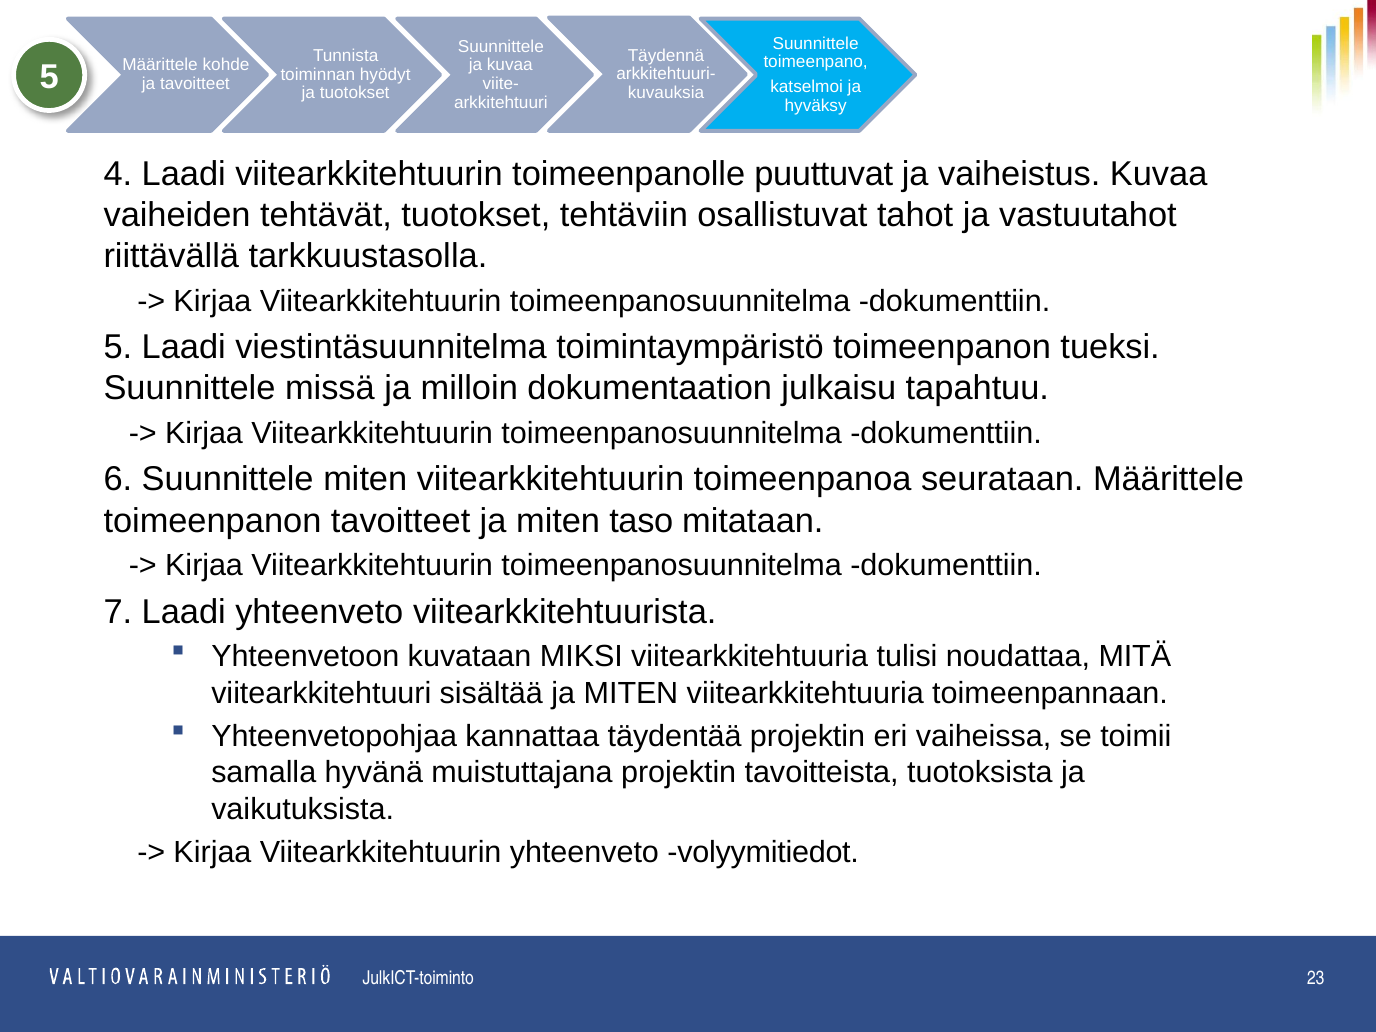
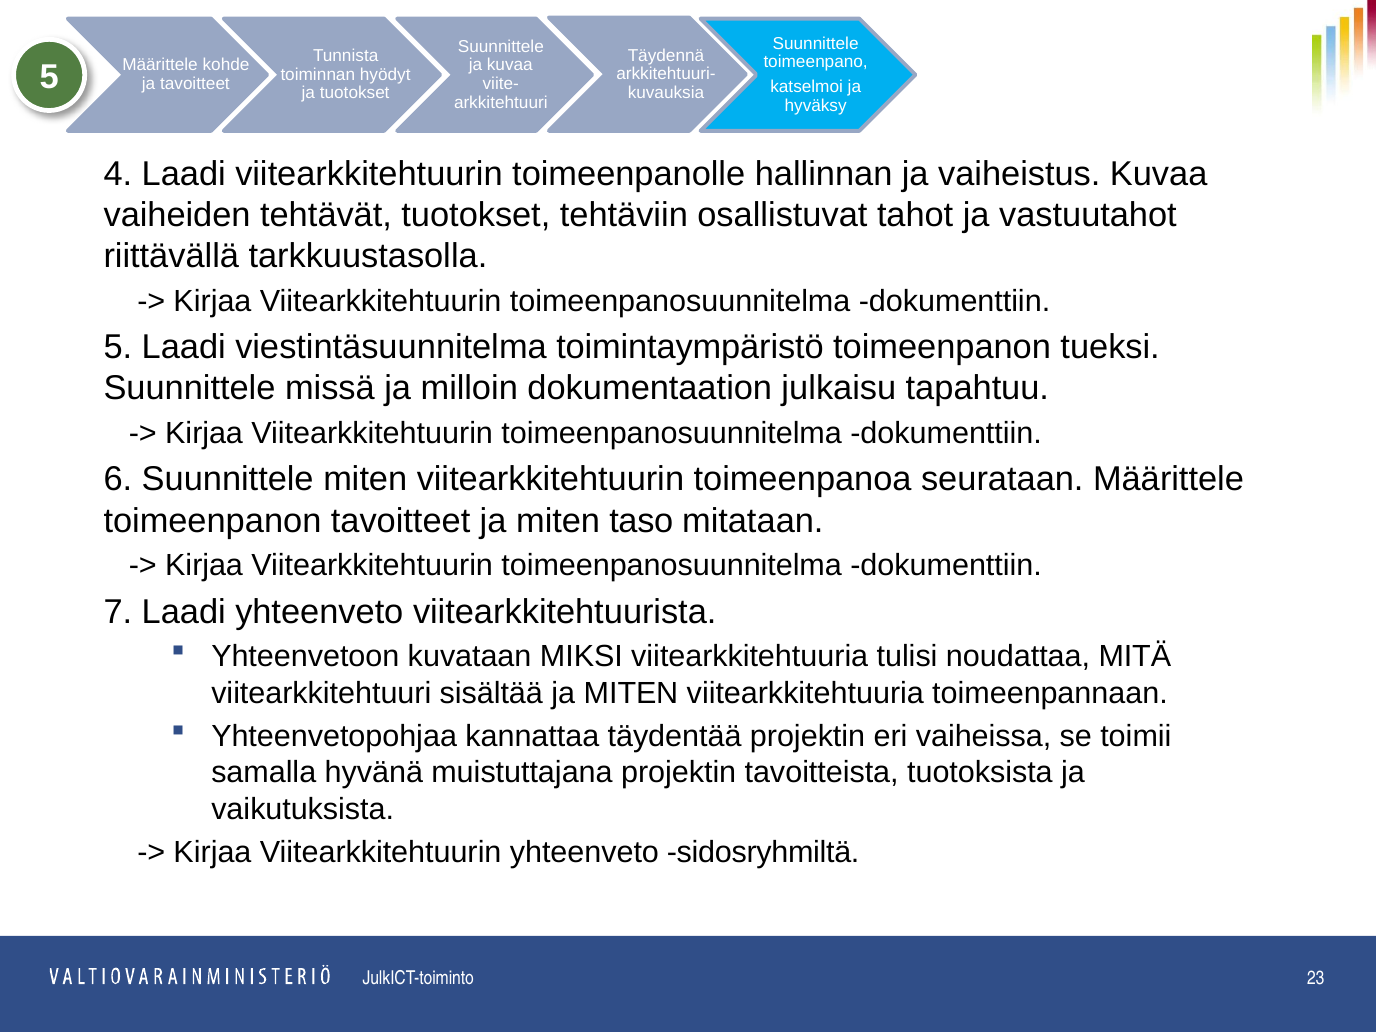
puuttuvat: puuttuvat -> hallinnan
volyymitiedot: volyymitiedot -> sidosryhmiltä
